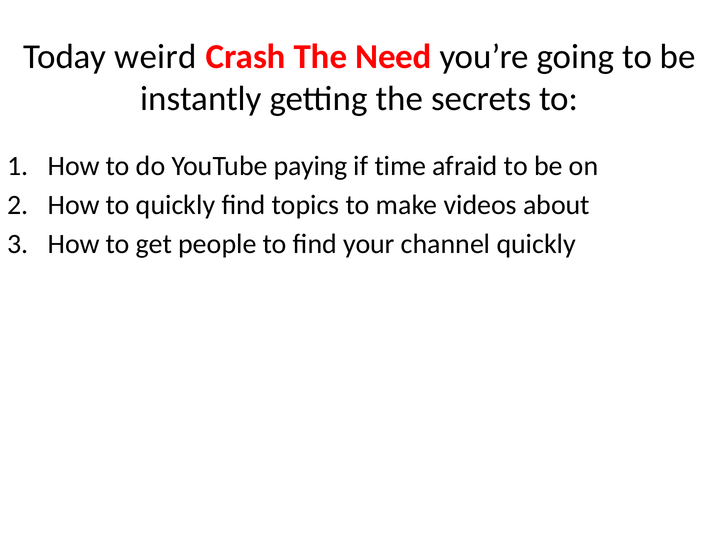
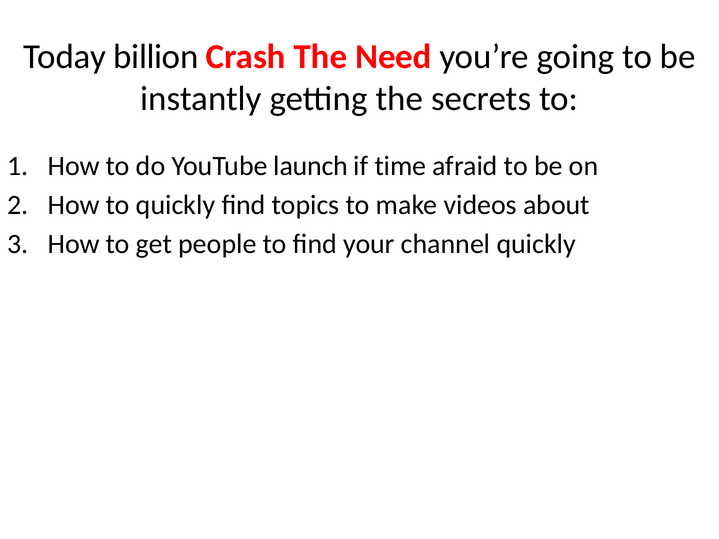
weird: weird -> billion
paying: paying -> launch
